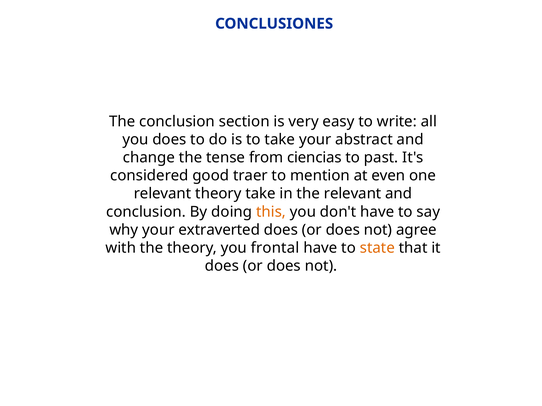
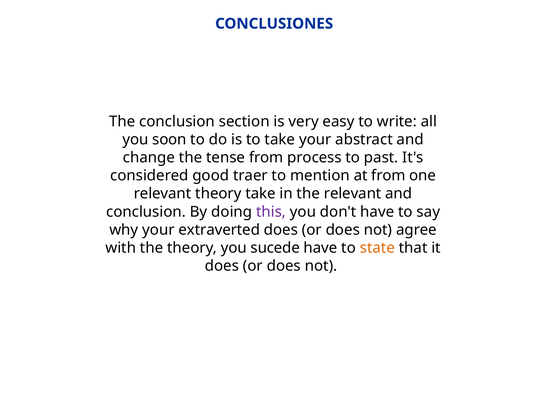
you does: does -> soon
ciencias: ciencias -> process
at even: even -> from
this colour: orange -> purple
frontal: frontal -> sucede
